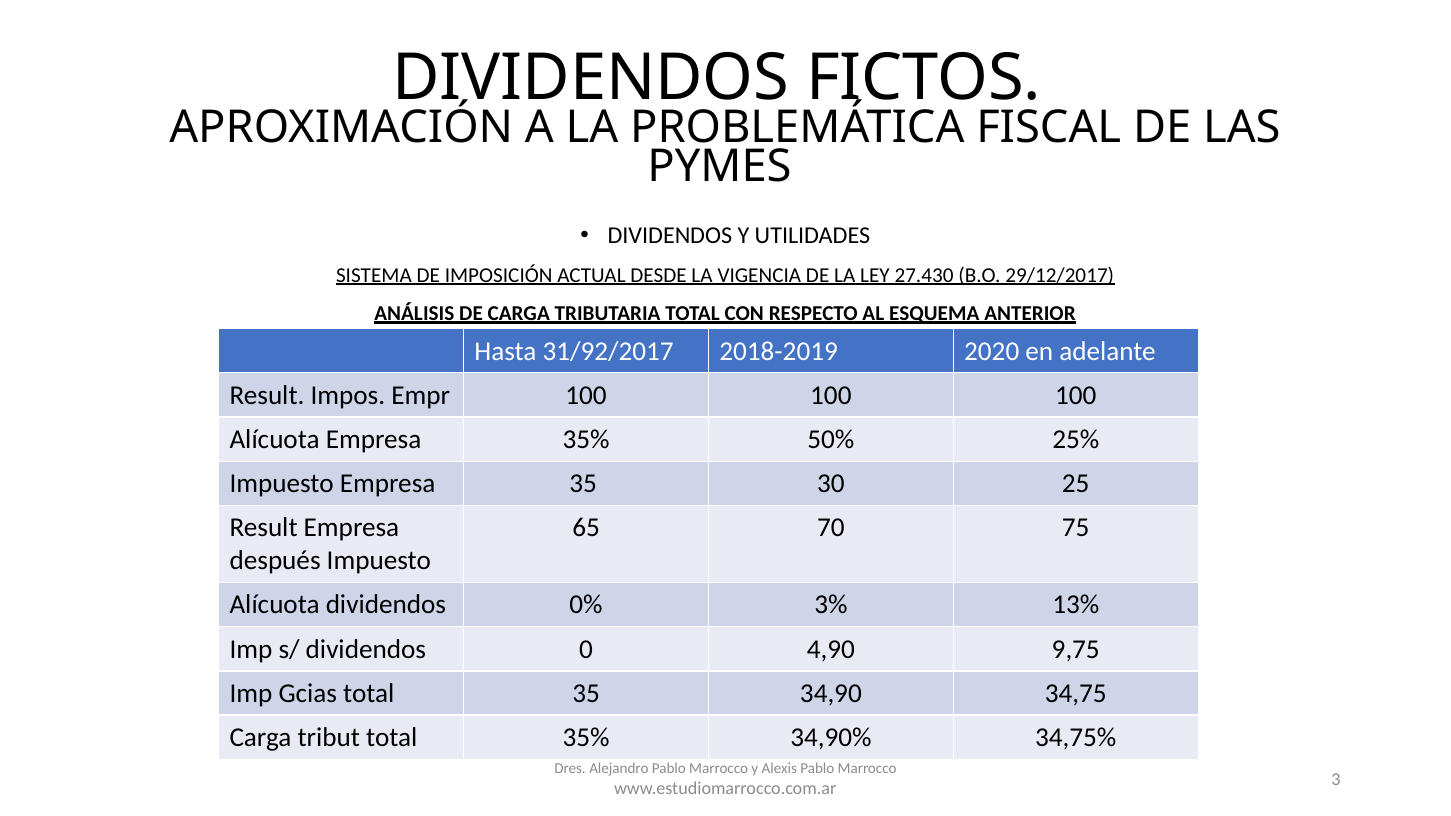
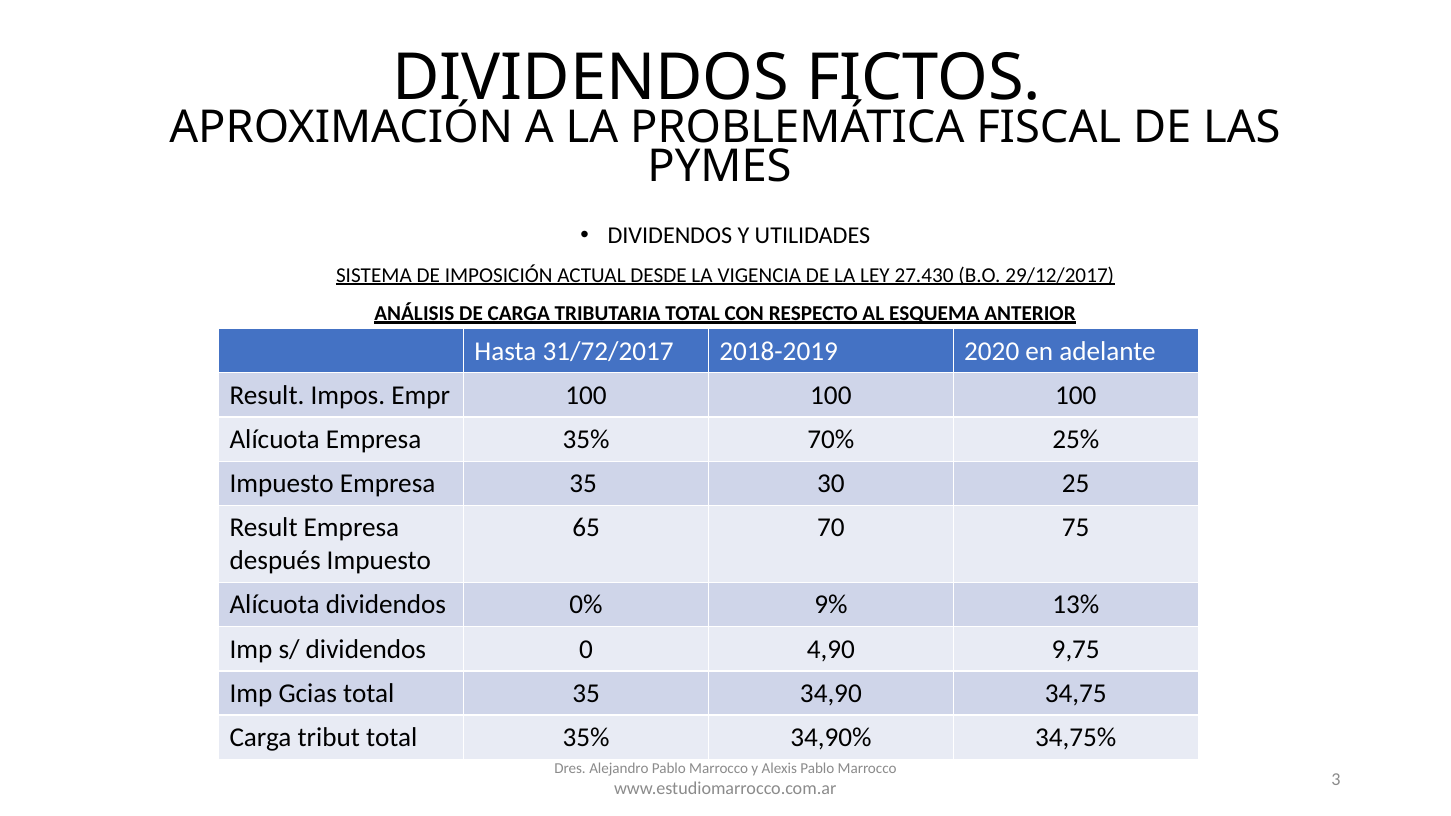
31/92/2017: 31/92/2017 -> 31/72/2017
50%: 50% -> 70%
3%: 3% -> 9%
